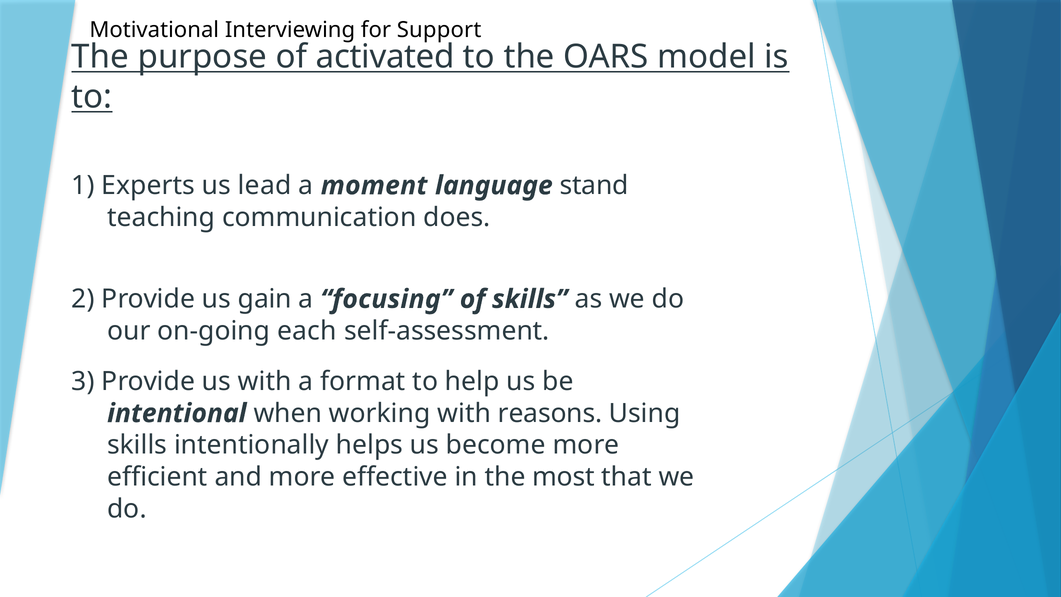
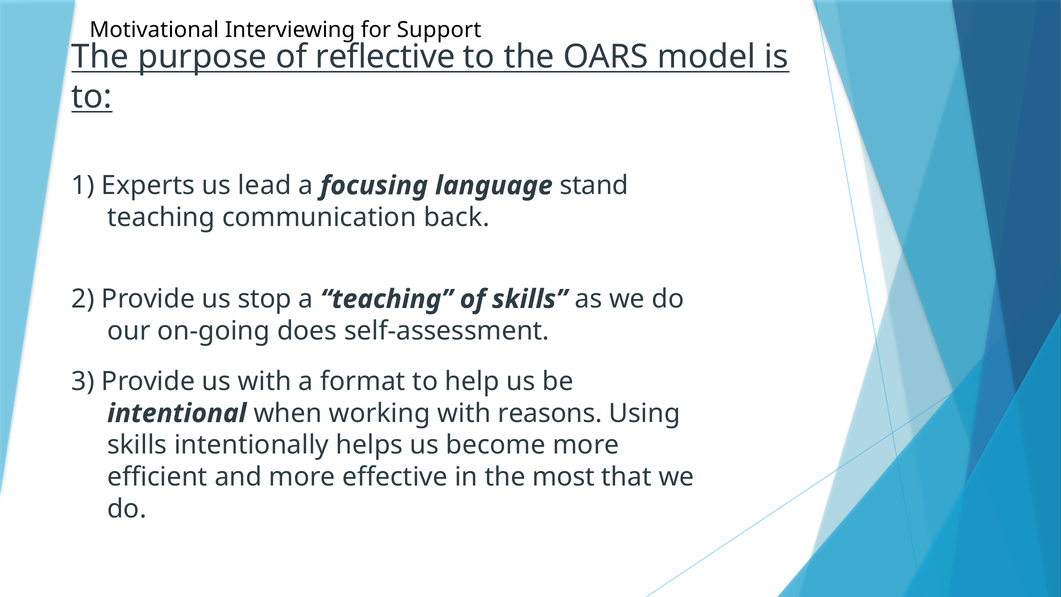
activated: activated -> reflective
moment: moment -> focusing
does: does -> back
gain: gain -> stop
a focusing: focusing -> teaching
each: each -> does
